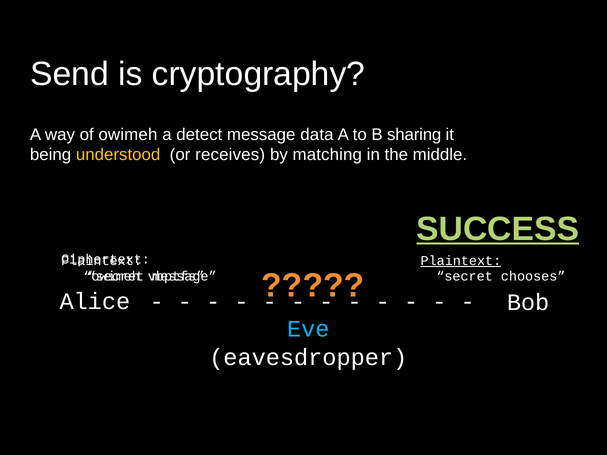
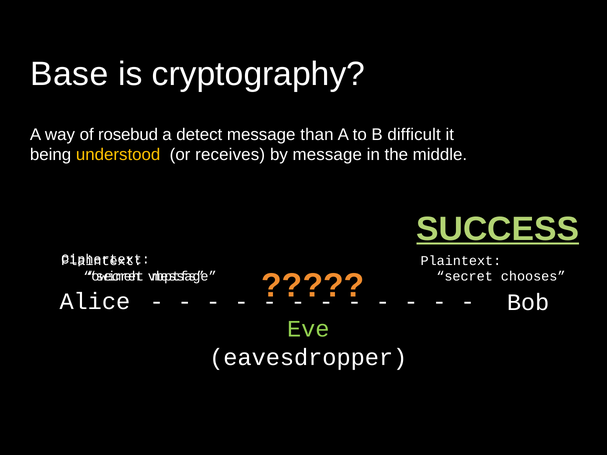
Send: Send -> Base
of owimeh: owimeh -> rosebud
data: data -> than
sharing: sharing -> difficult
by matching: matching -> message
Plaintext at (461, 261) underline: present -> none
Eve colour: light blue -> light green
